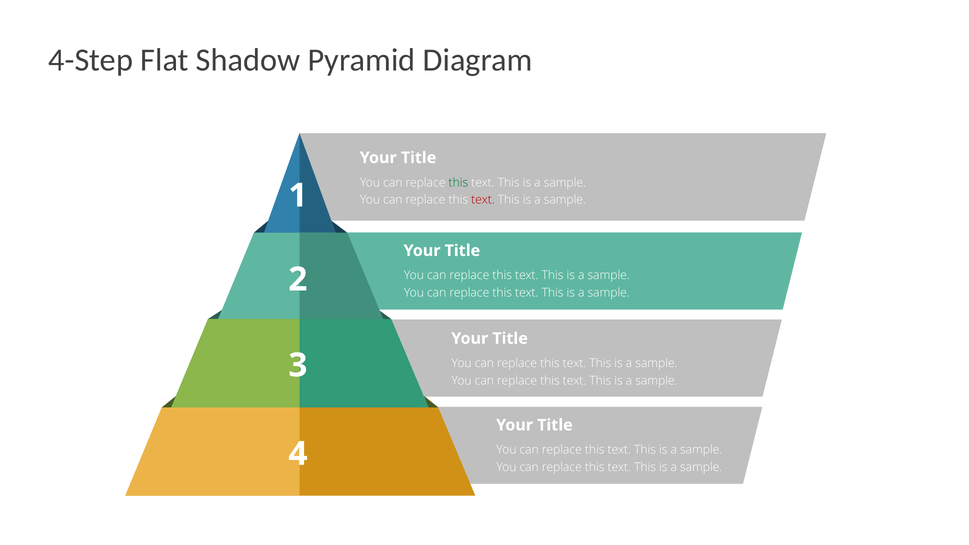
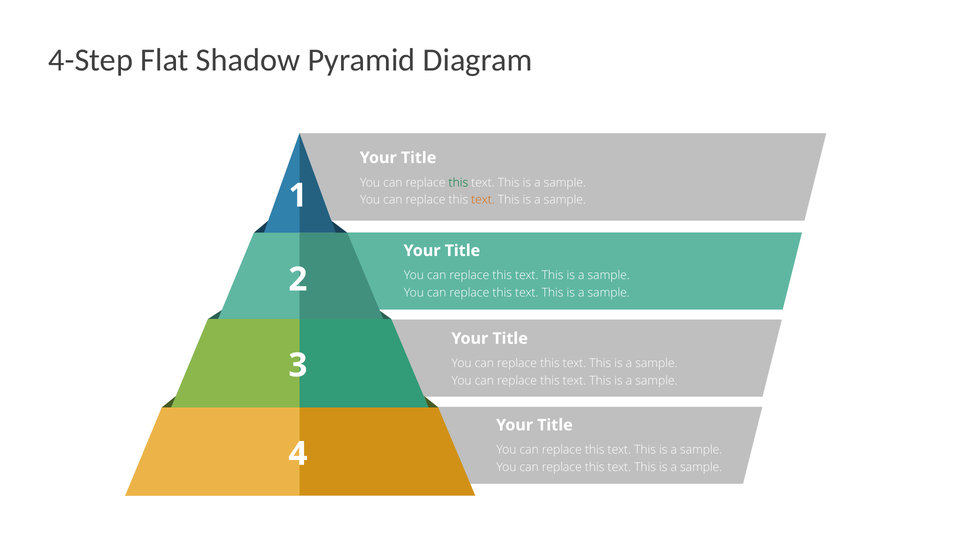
text at (483, 200) colour: red -> orange
